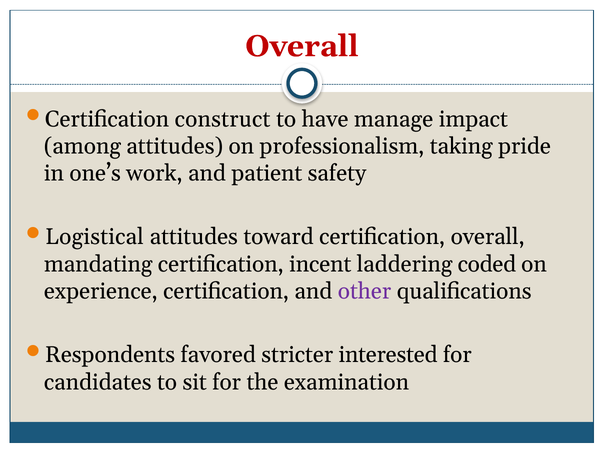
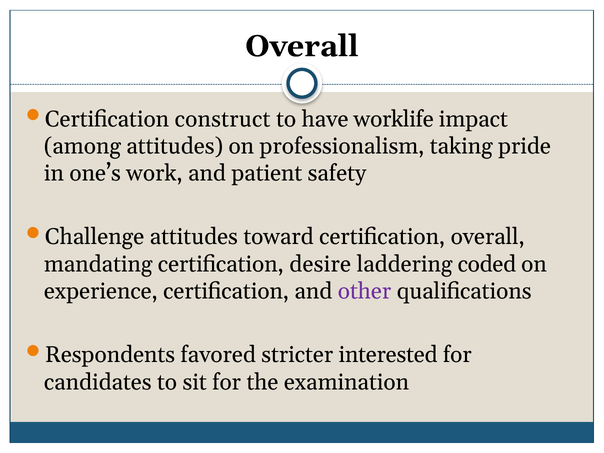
Overall at (302, 46) colour: red -> black
manage: manage -> worklife
Logistical: Logistical -> Challenge
incent: incent -> desire
